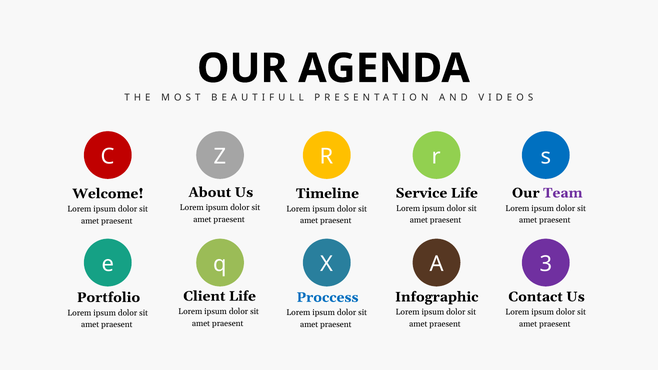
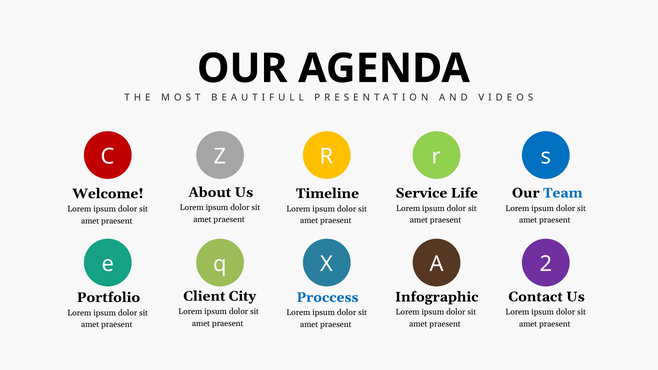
Team colour: purple -> blue
3: 3 -> 2
Client Life: Life -> City
